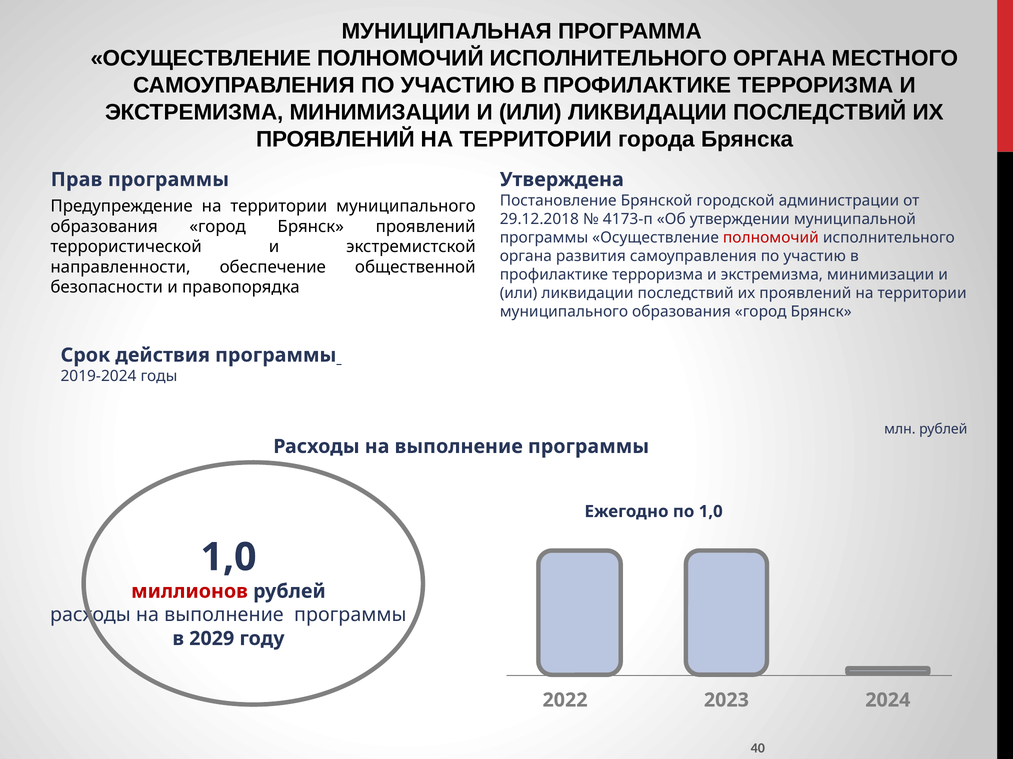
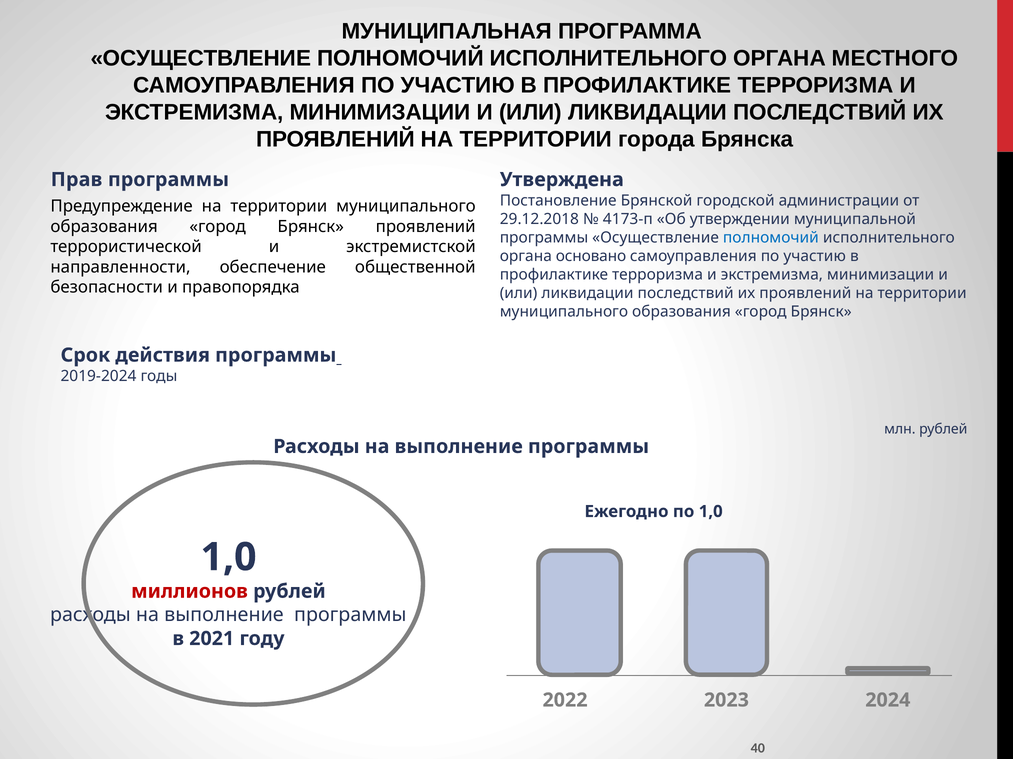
полномочий at (771, 238) colour: red -> blue
развития: развития -> основано
2029: 2029 -> 2021
